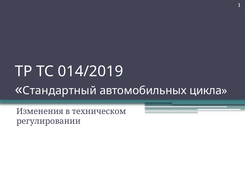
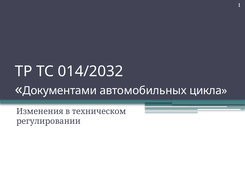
014/2019: 014/2019 -> 014/2032
Стандартный: Стандартный -> Документами
